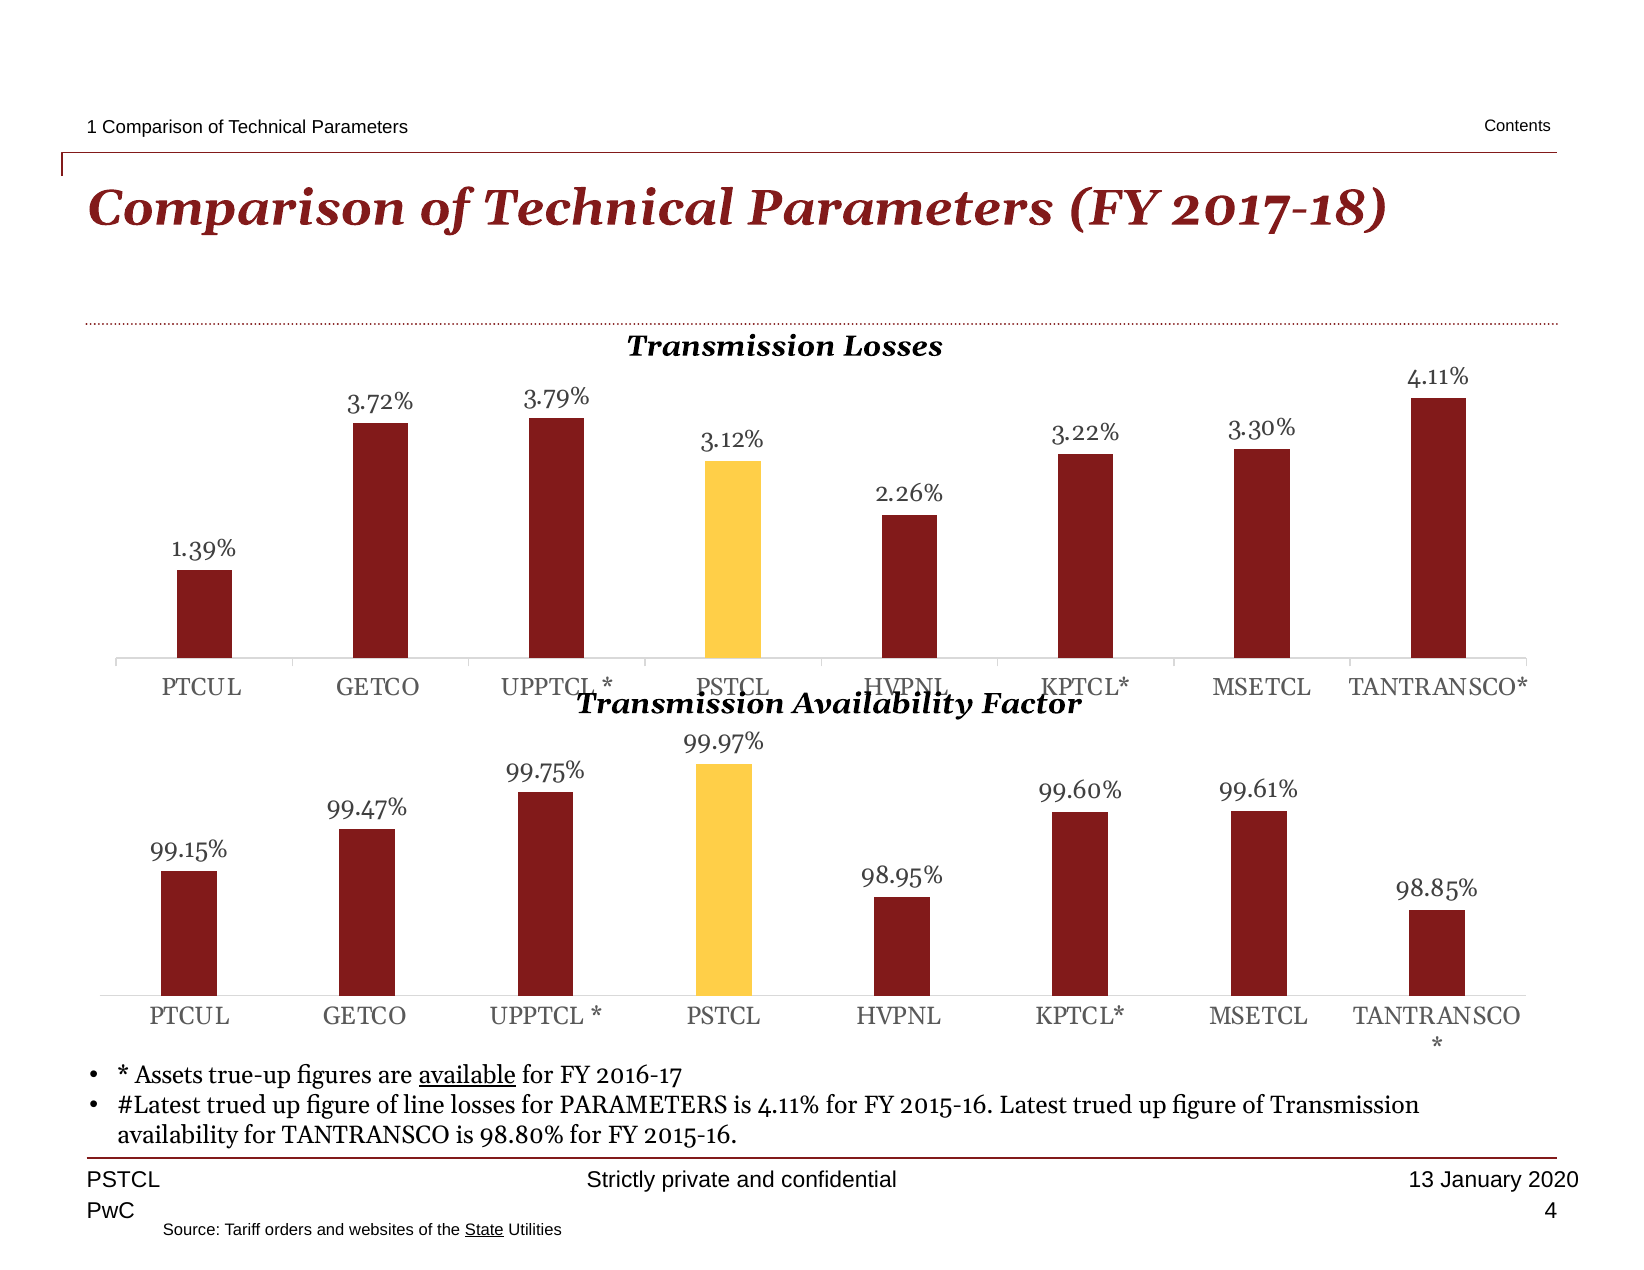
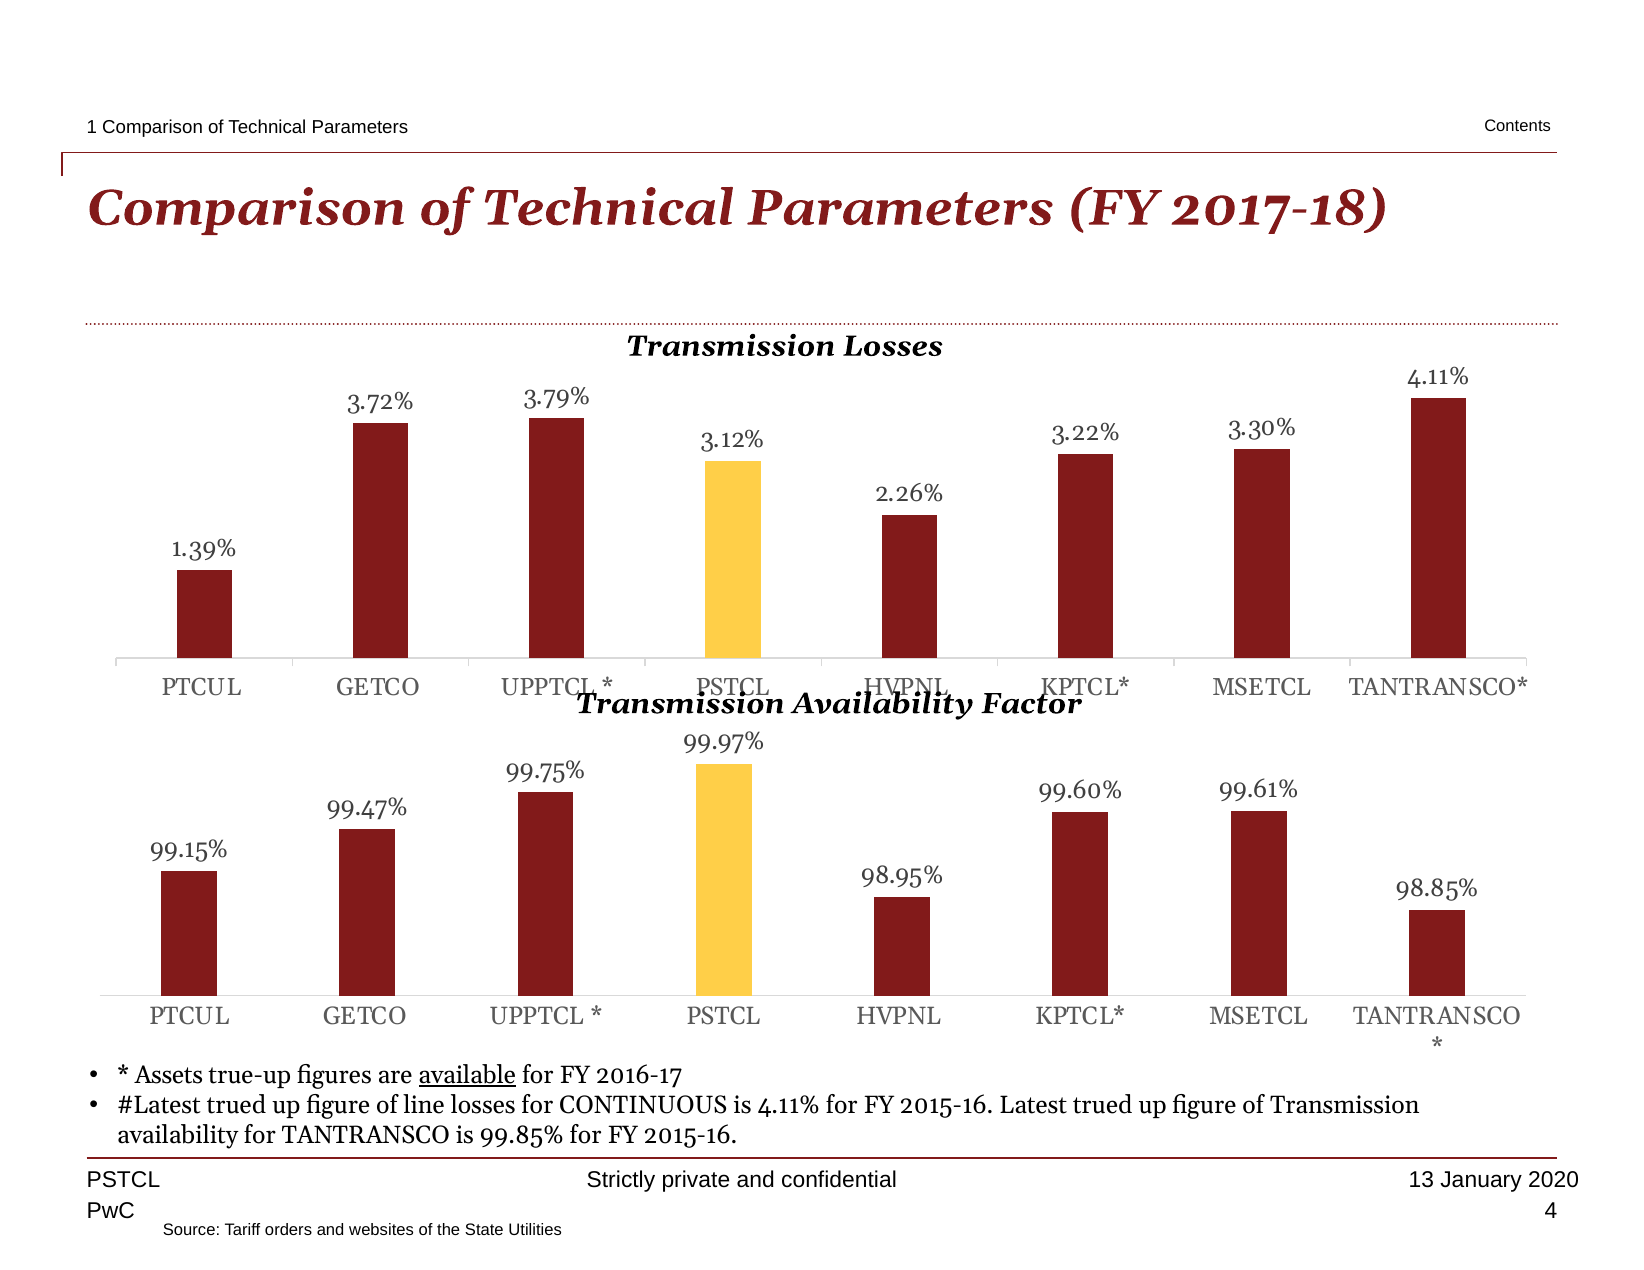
for PARAMETERS: PARAMETERS -> CONTINUOUS
98.80%: 98.80% -> 99.85%
State underline: present -> none
